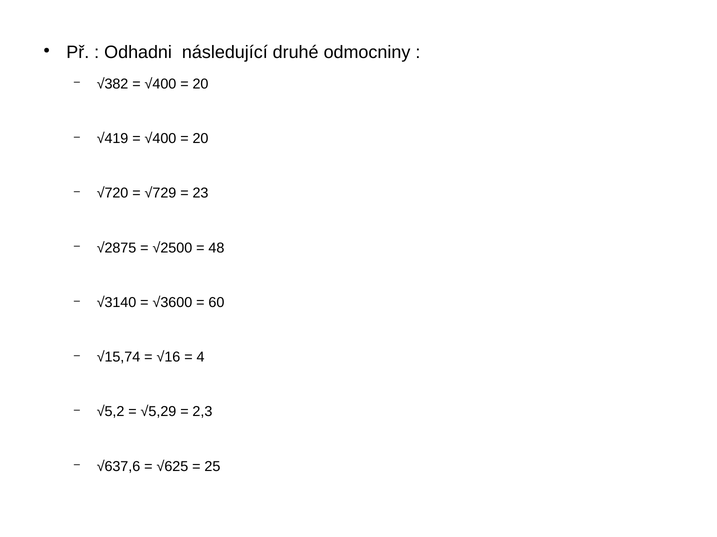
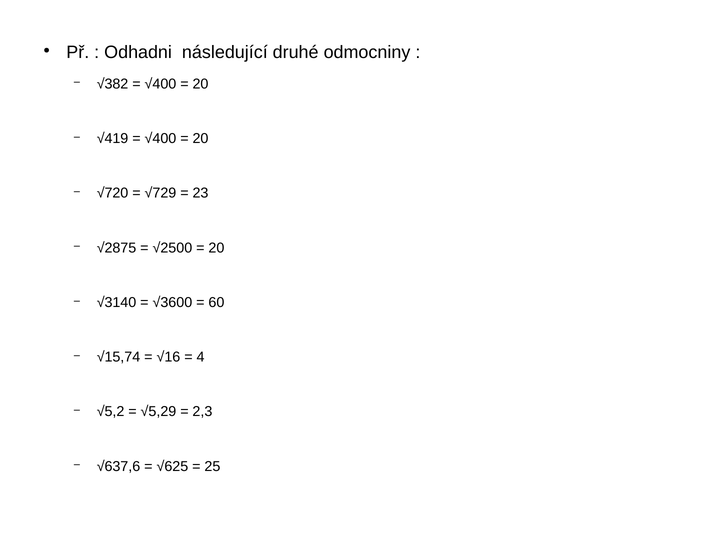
48 at (216, 248): 48 -> 20
